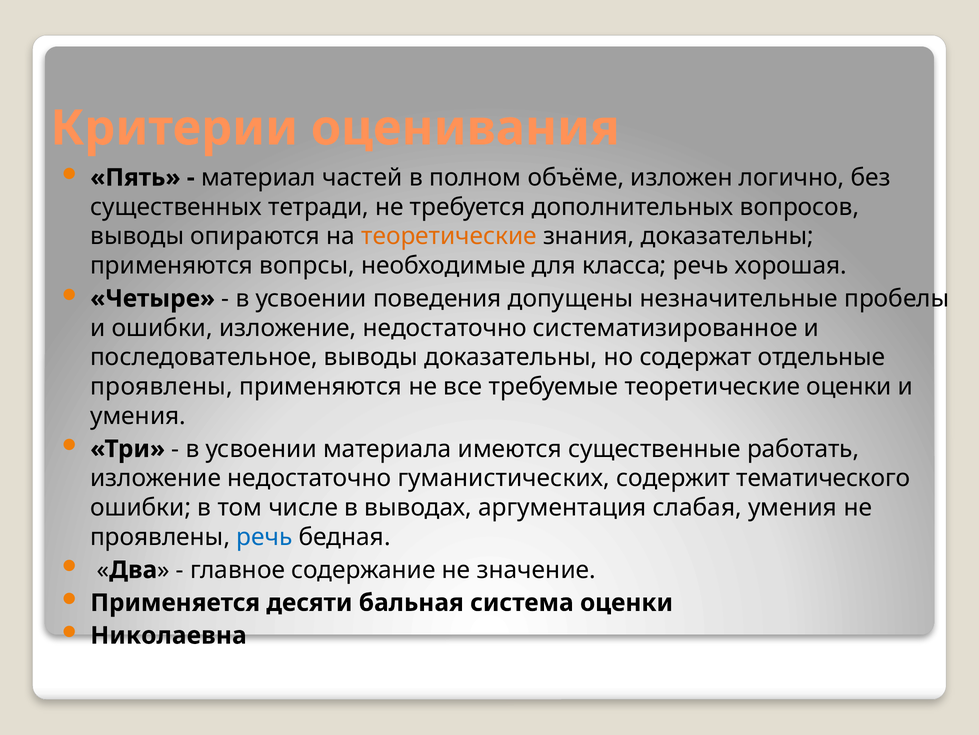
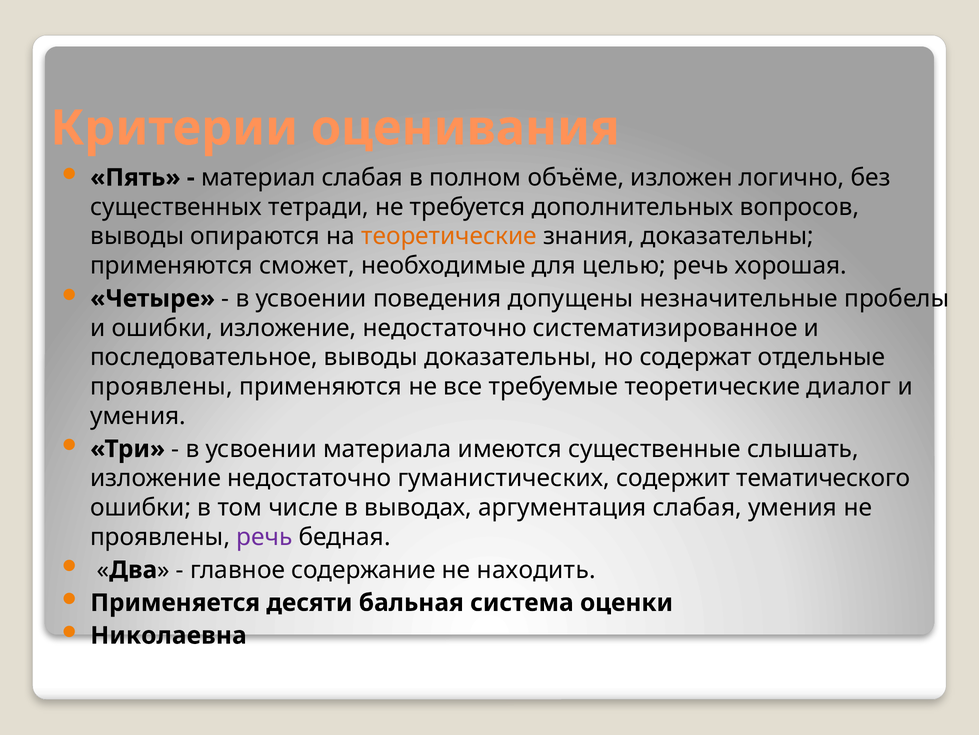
материал частей: частей -> слабая
вопрсы: вопрсы -> сможет
класса: класса -> целью
теоретические оценки: оценки -> диалог
работать: работать -> слышать
речь at (264, 537) colour: blue -> purple
значение: значение -> находить
